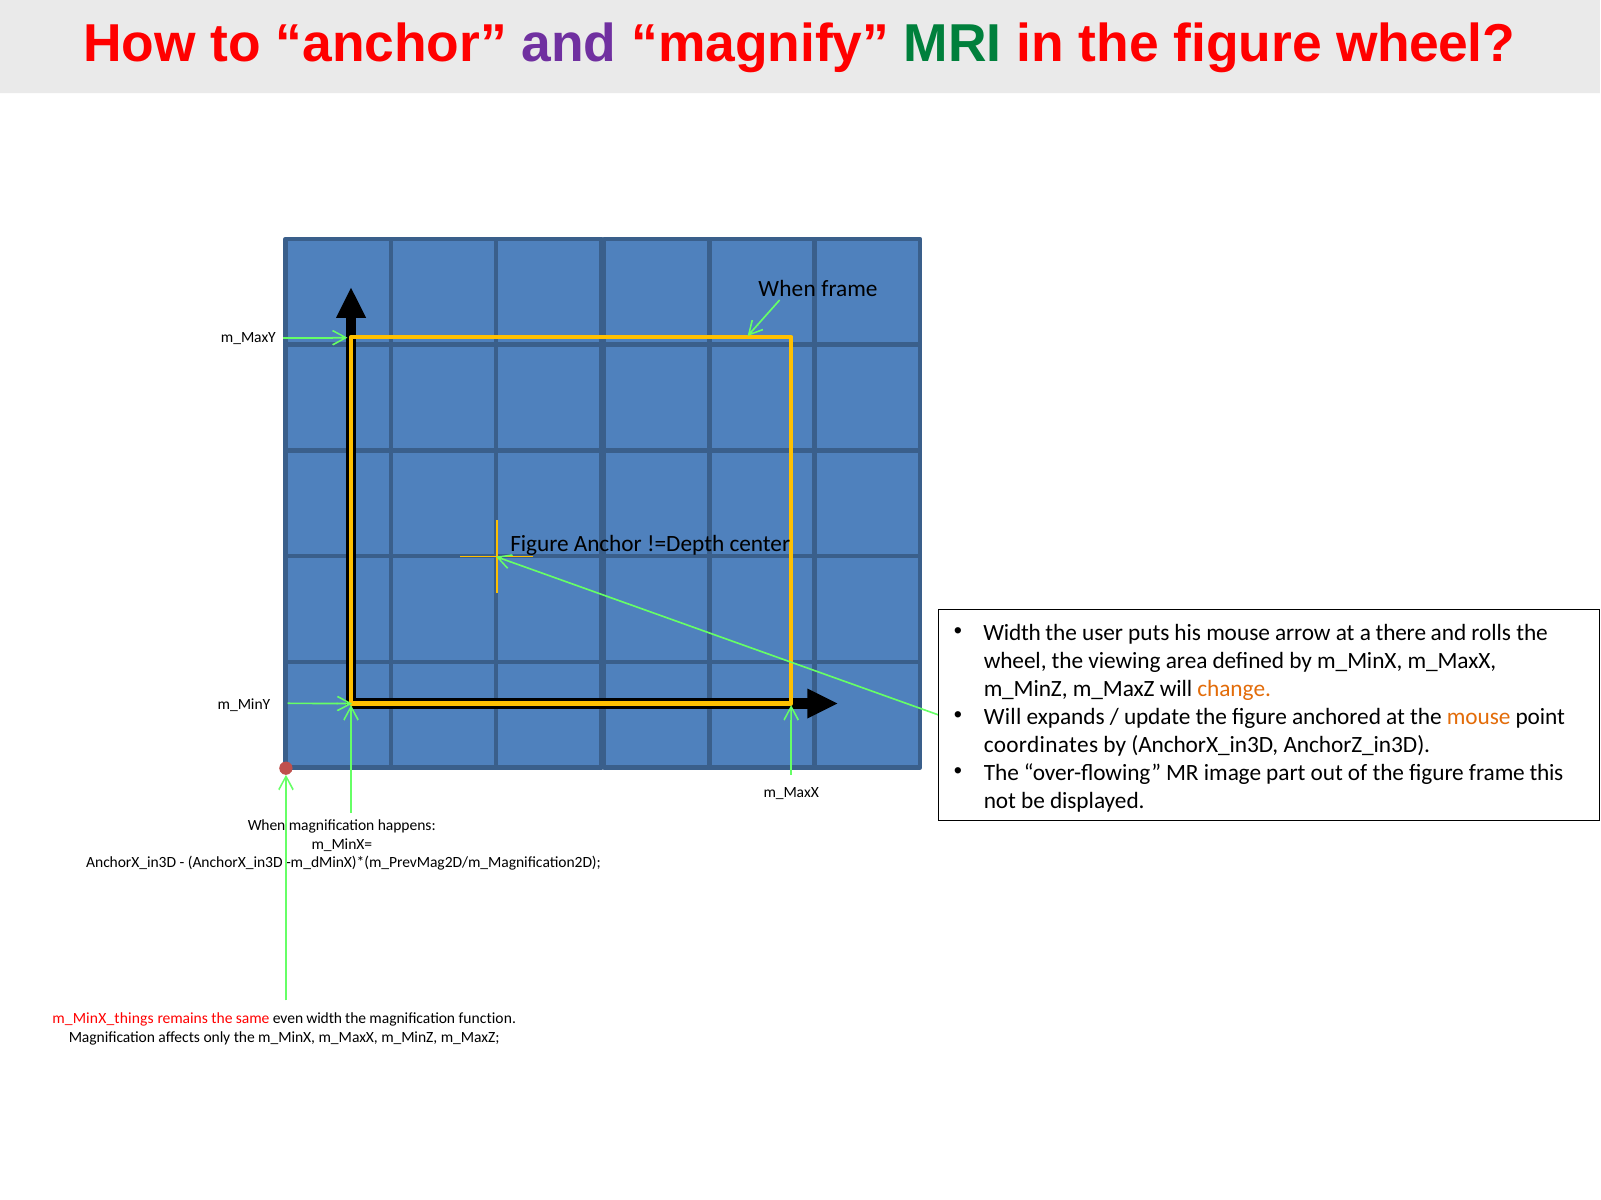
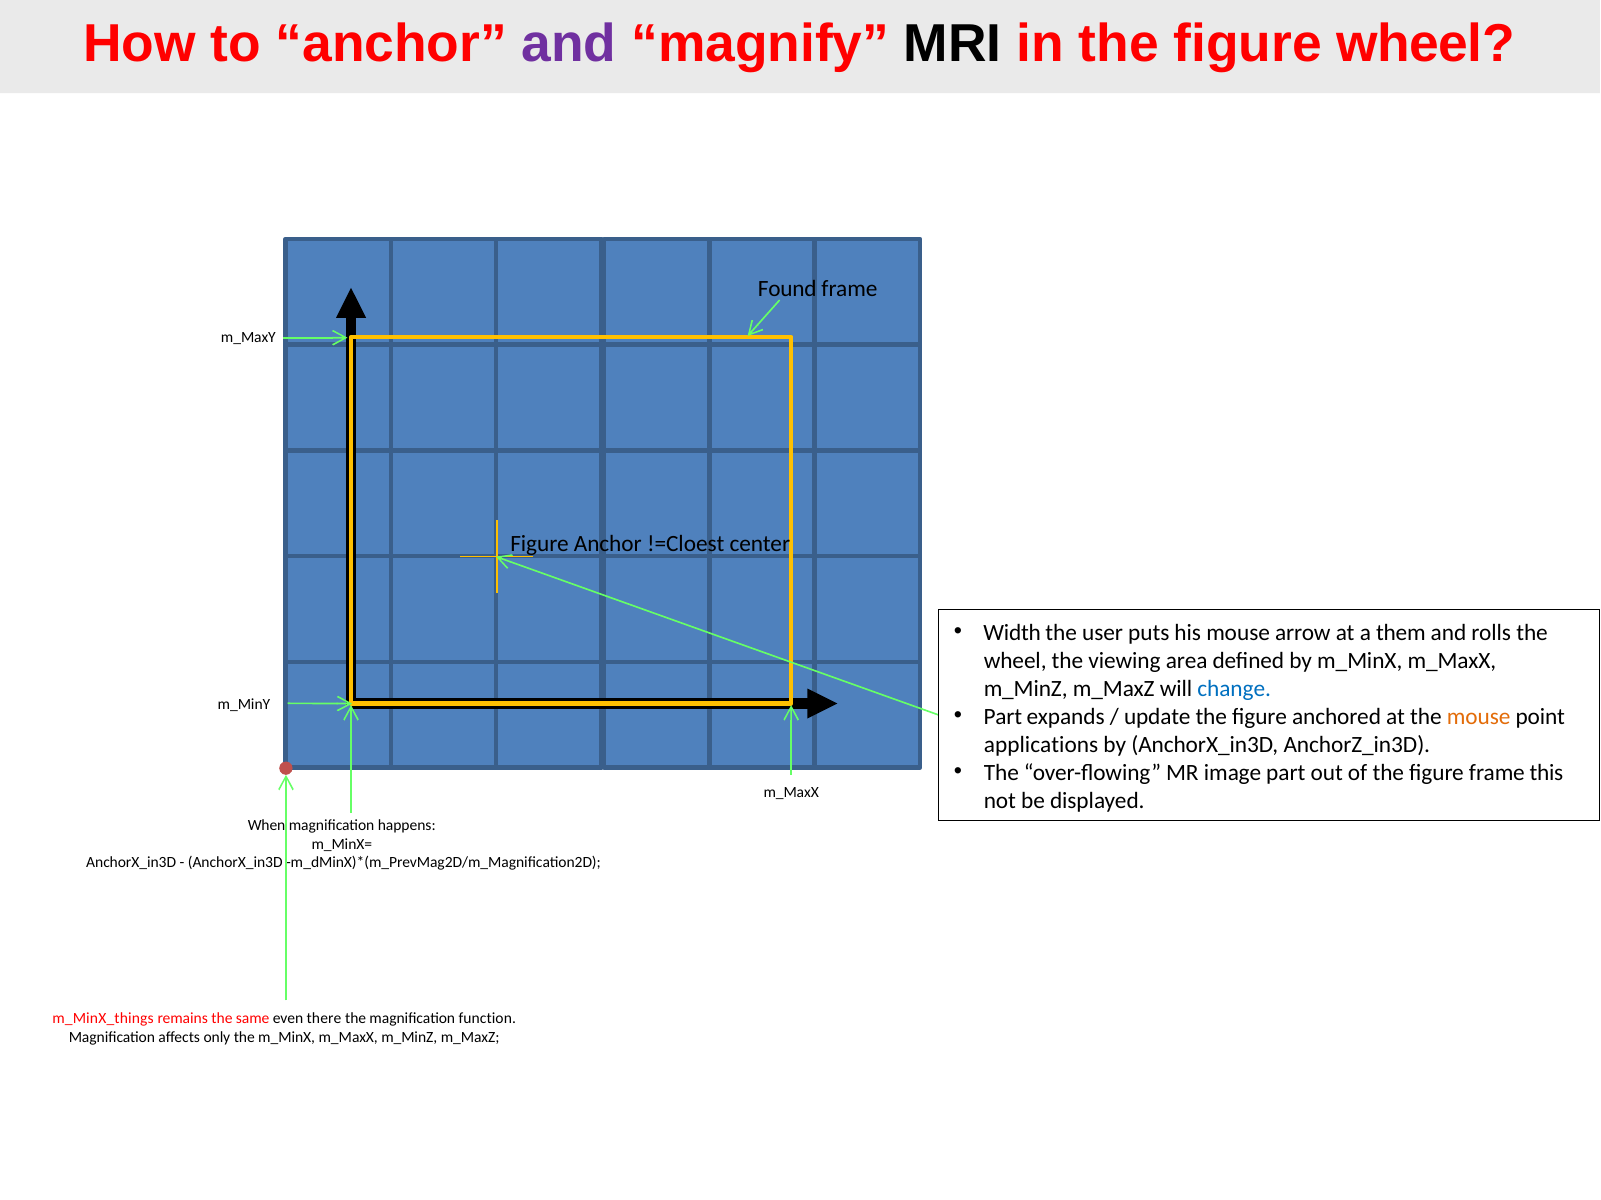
MRI colour: green -> black
When at (787, 289): When -> Found
!=Depth: !=Depth -> !=Cloest
there: there -> them
change colour: orange -> blue
Will at (1003, 717): Will -> Part
coordinates: coordinates -> applications
even width: width -> there
